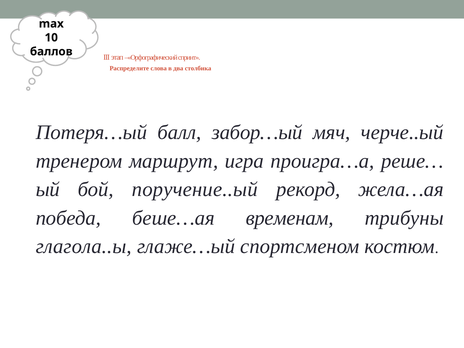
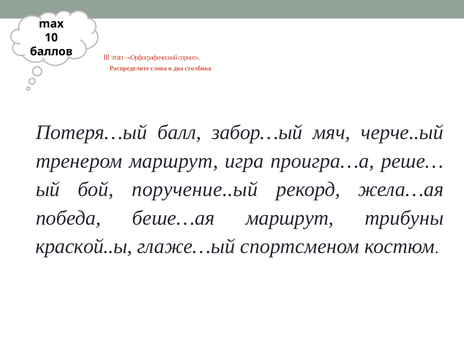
беше…ая временам: временам -> маршрут
глагола..ы: глагола..ы -> краской..ы
